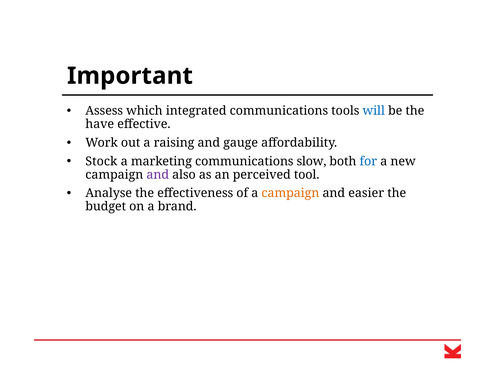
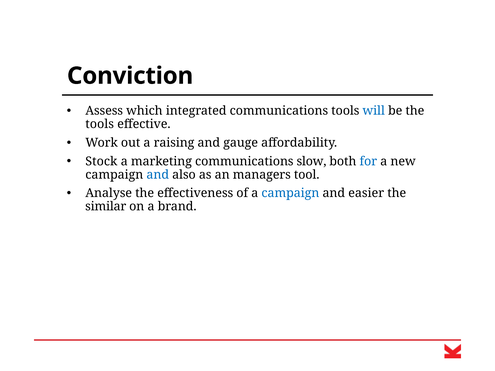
Important: Important -> Conviction
have at (100, 124): have -> tools
and at (158, 175) colour: purple -> blue
perceived: perceived -> managers
campaign at (290, 193) colour: orange -> blue
budget: budget -> similar
